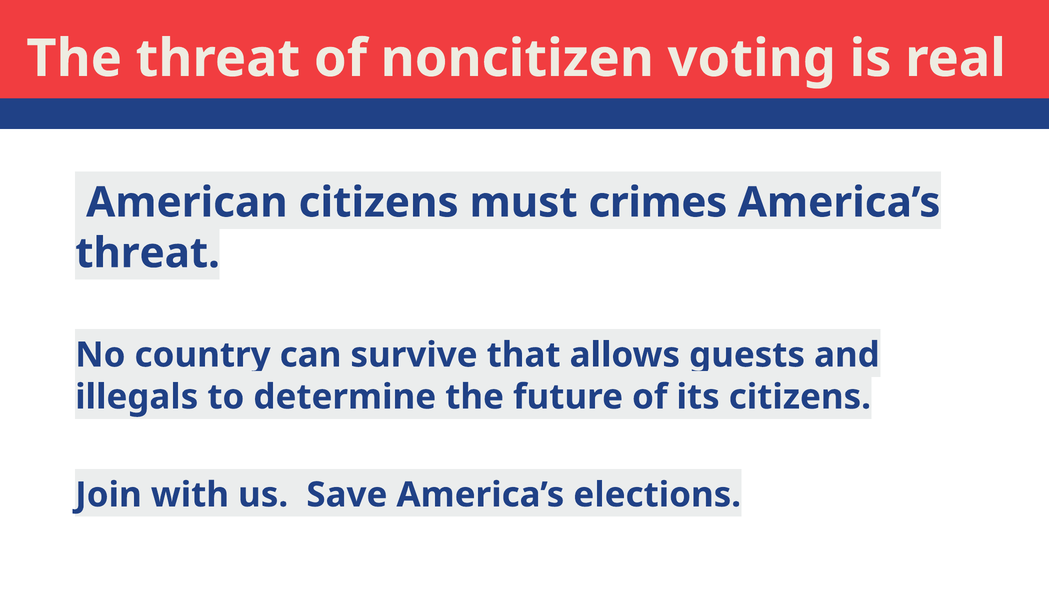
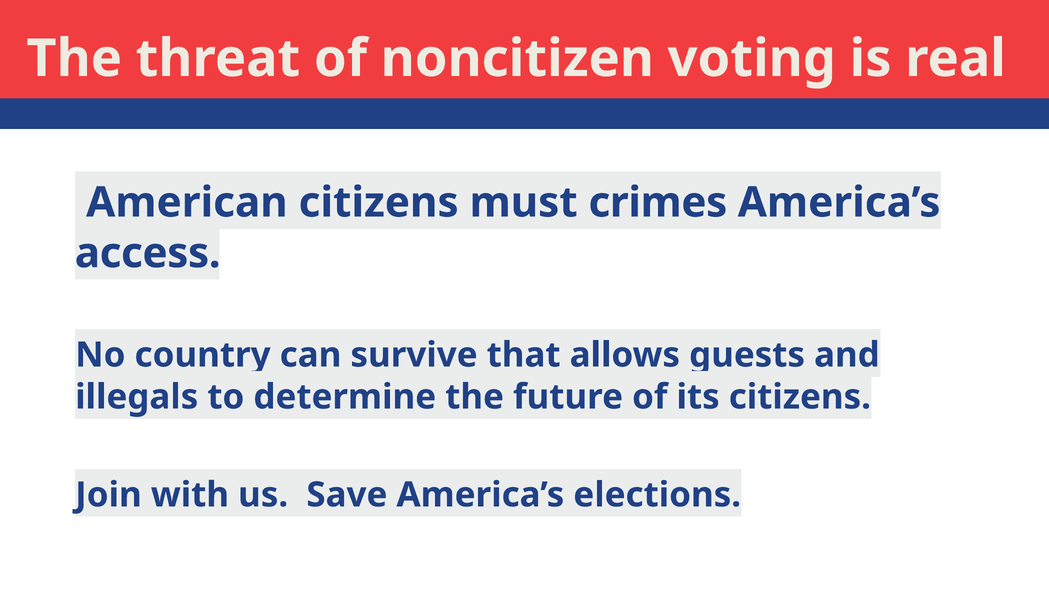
threat at (148, 253): threat -> access
